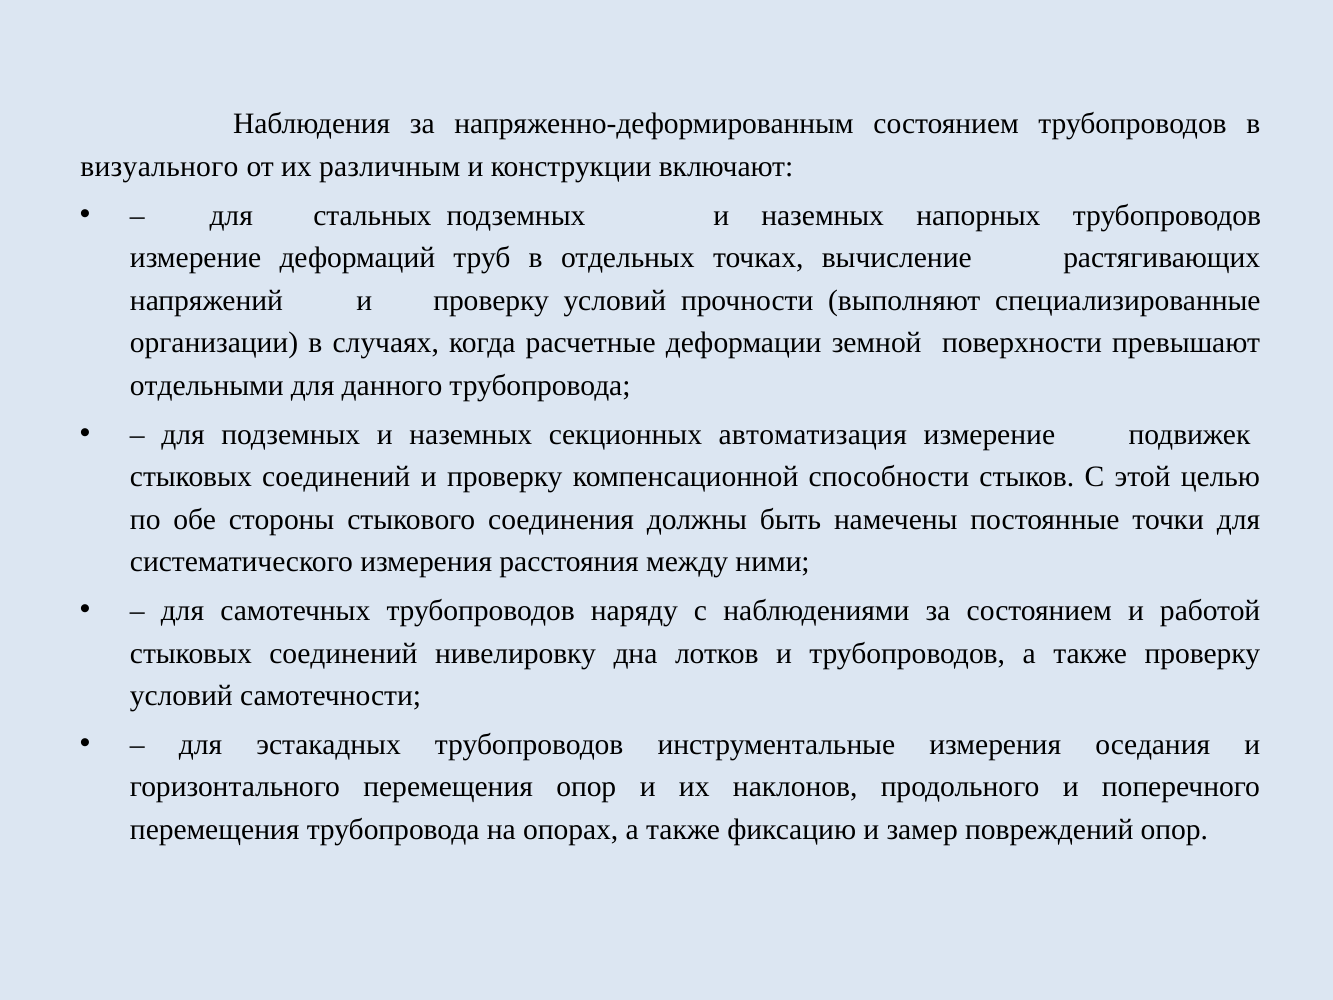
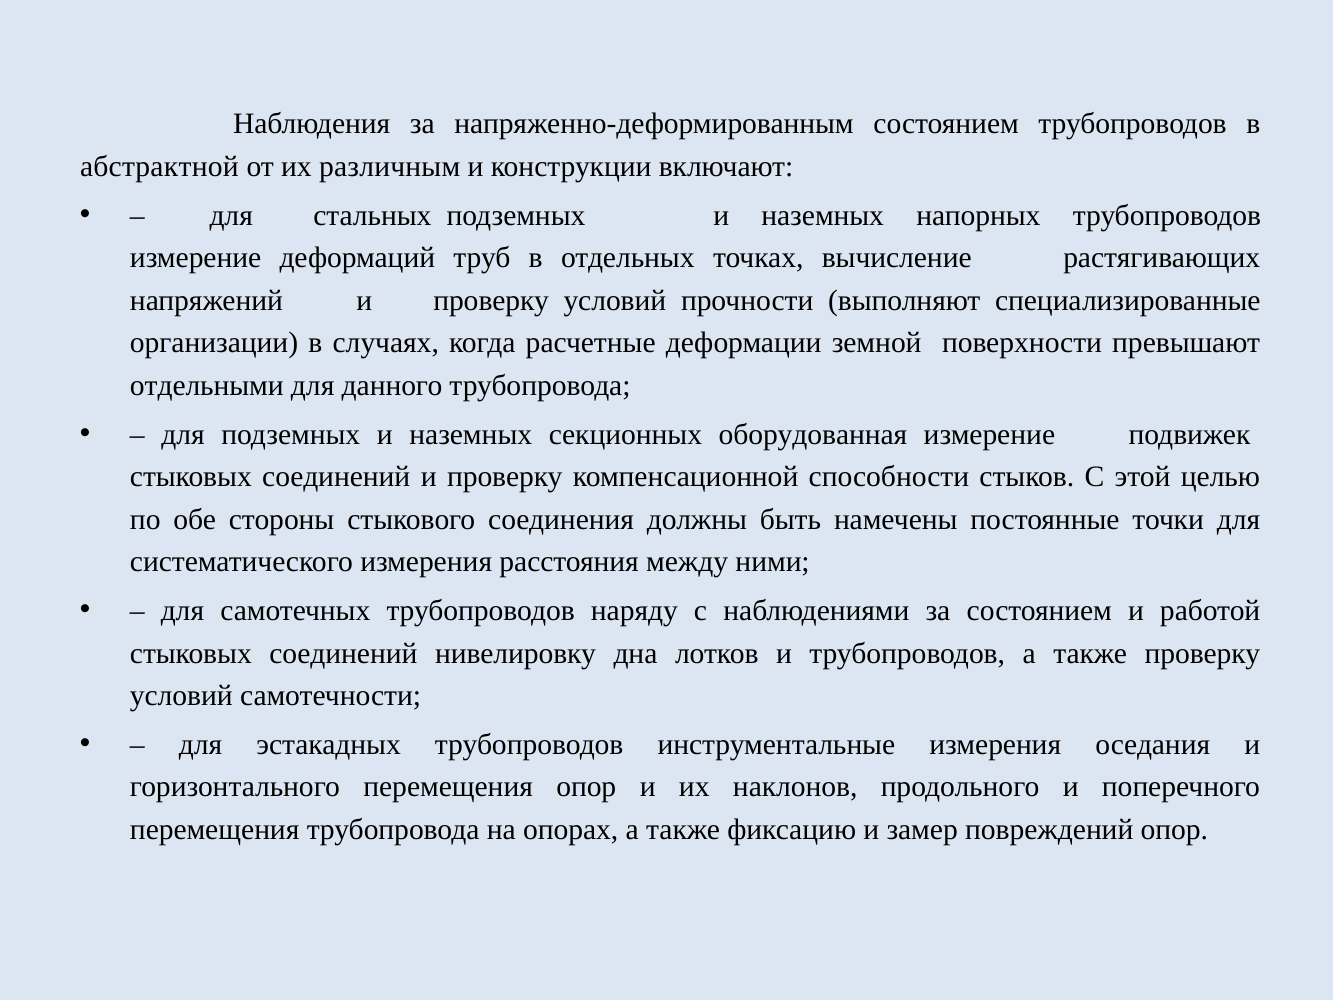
визуального: визуального -> абстрактной
автоматизация: автоматизация -> оборудованная
